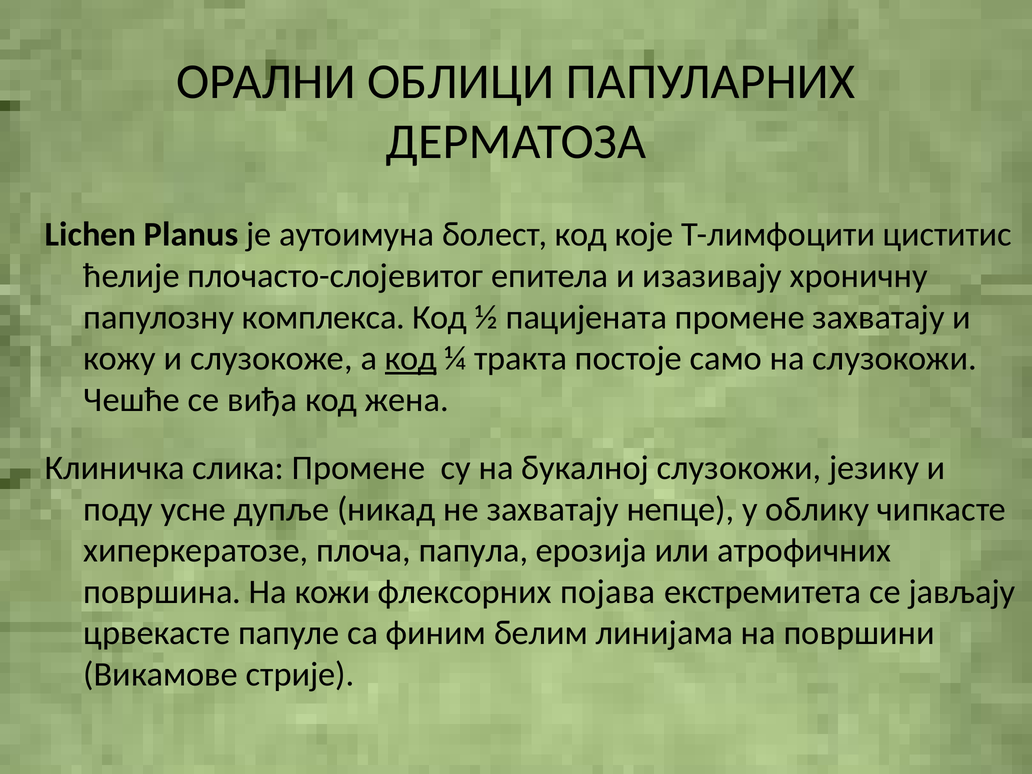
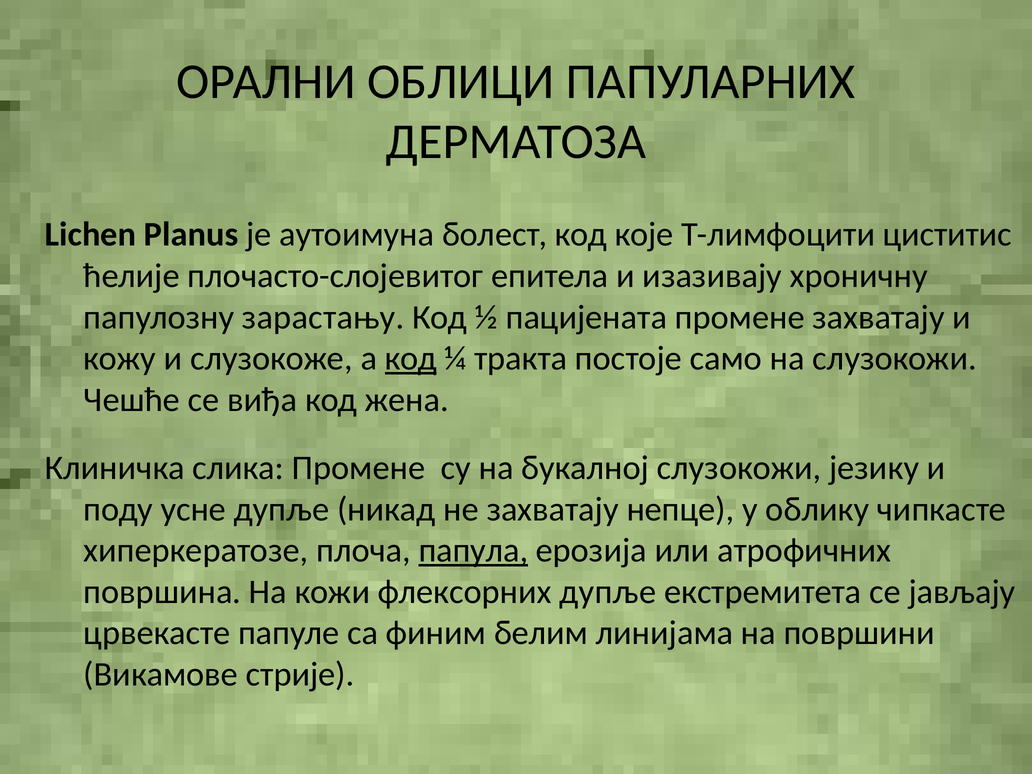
комплекса: комплекса -> зарастању
папула underline: none -> present
флексорних појава: појава -> дупље
